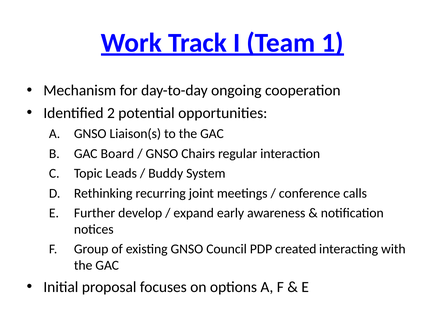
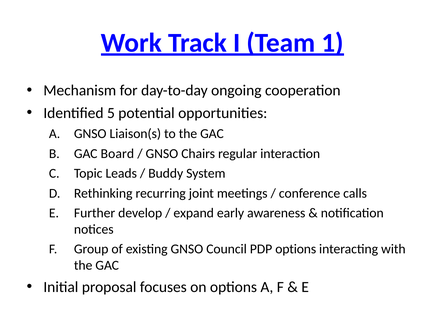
2: 2 -> 5
PDP created: created -> options
